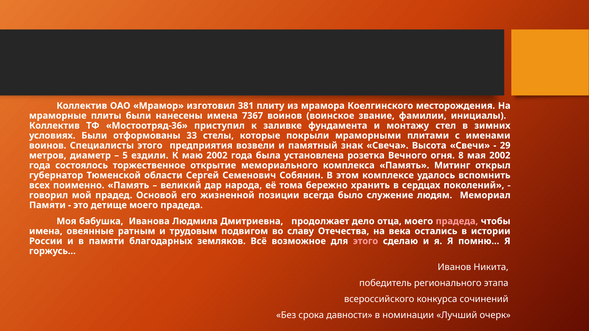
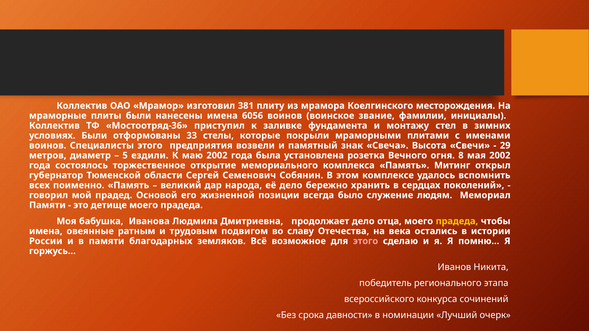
7367: 7367 -> 6056
её тома: тома -> дело
прадеда at (457, 221) colour: pink -> yellow
